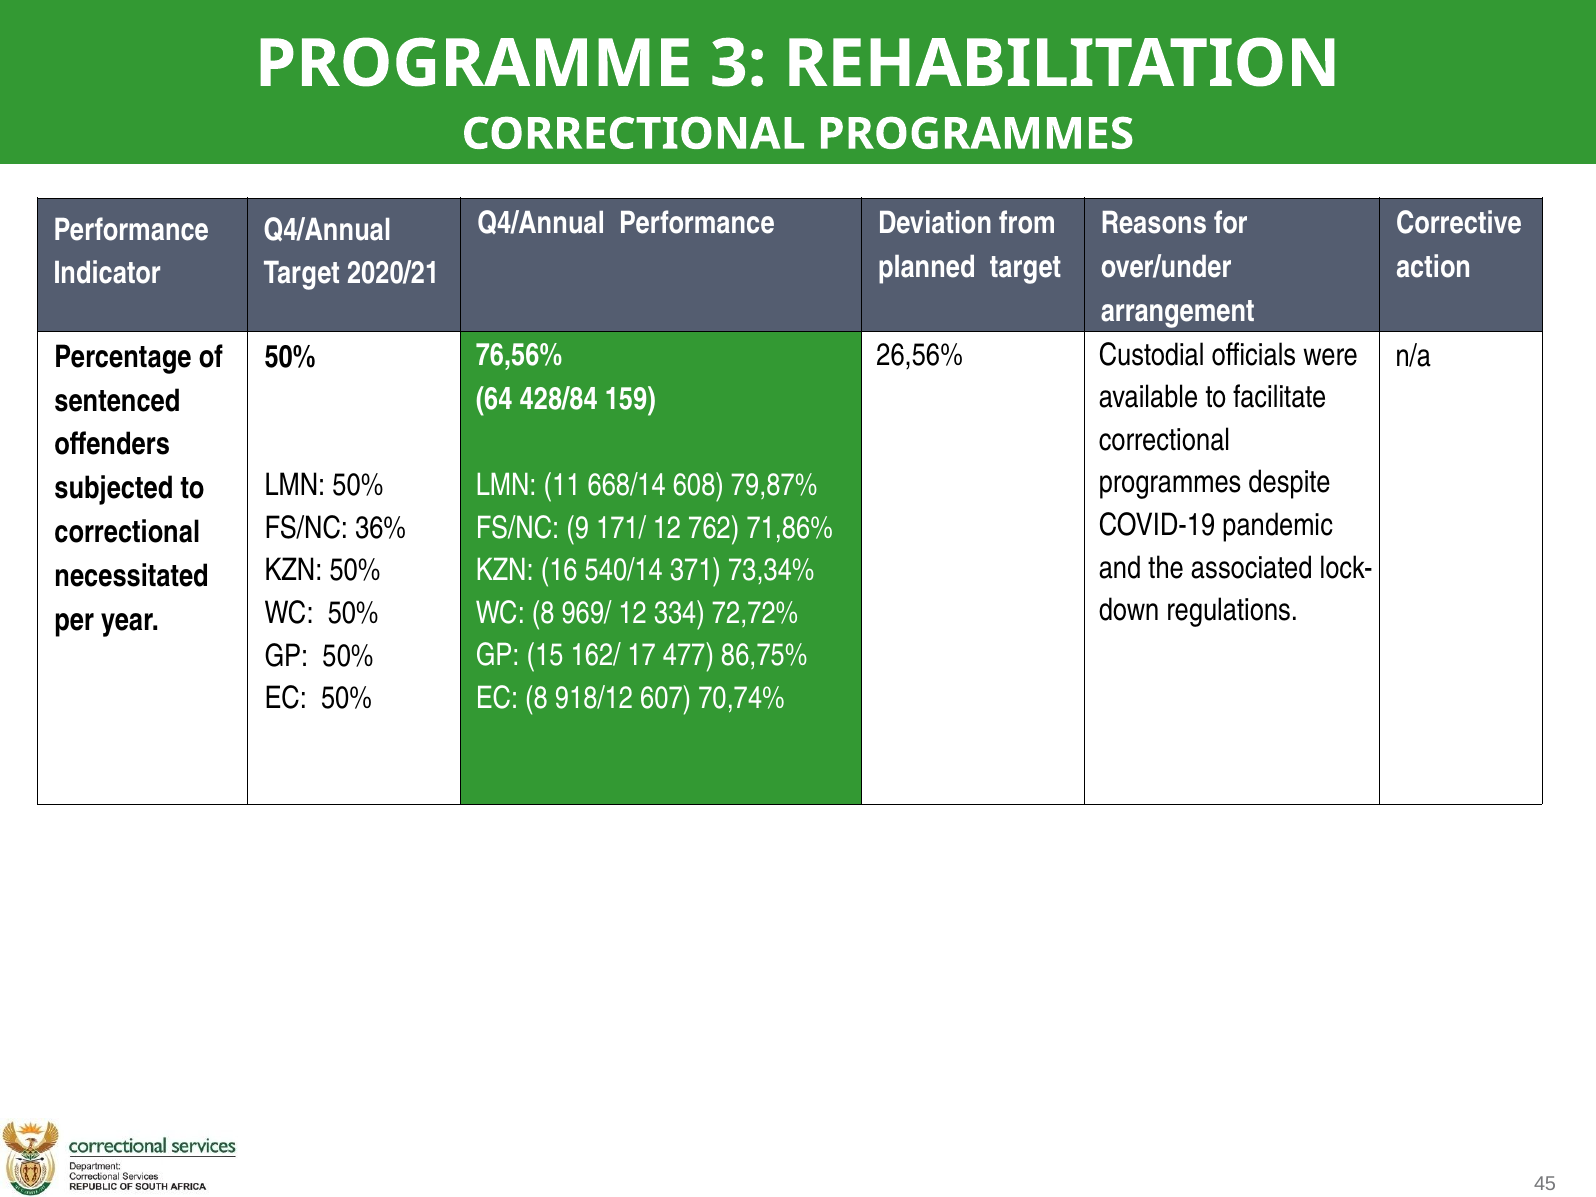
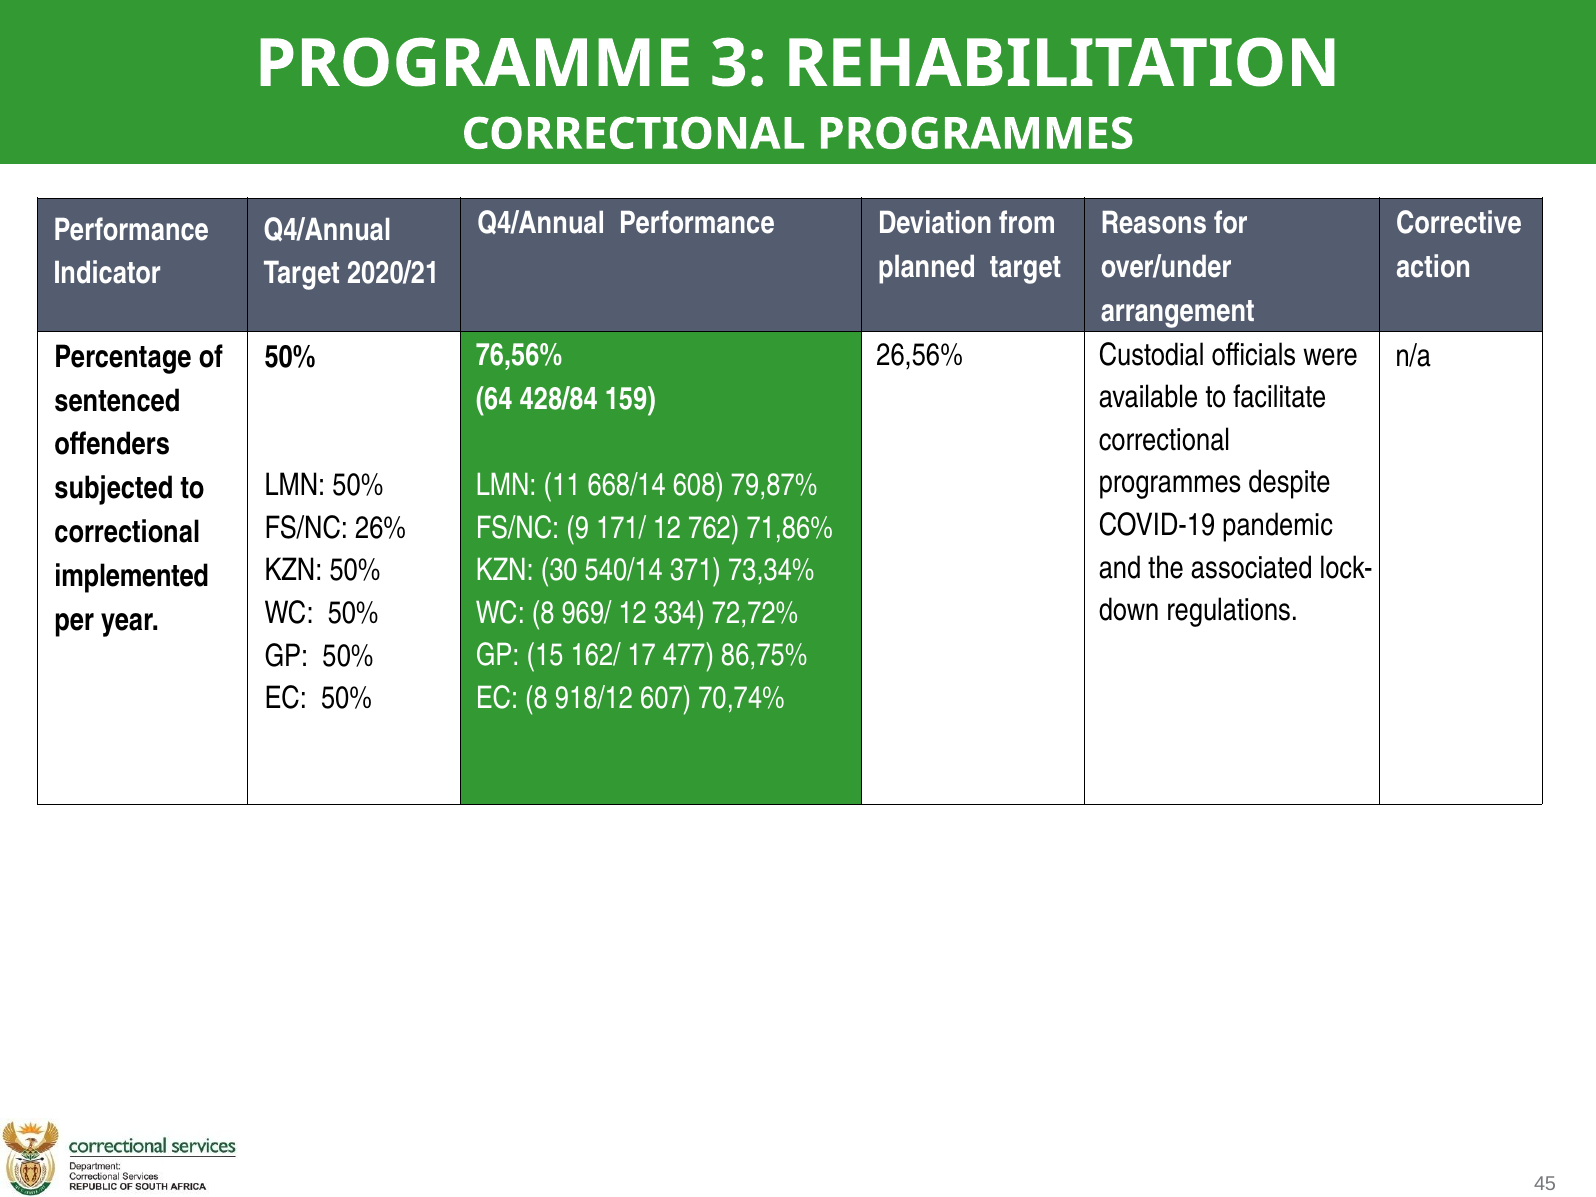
36%: 36% -> 26%
16: 16 -> 30
necessitated: necessitated -> implemented
